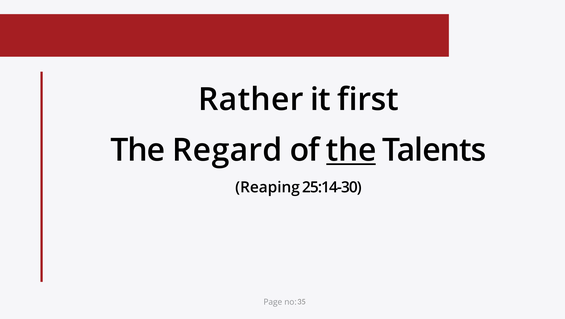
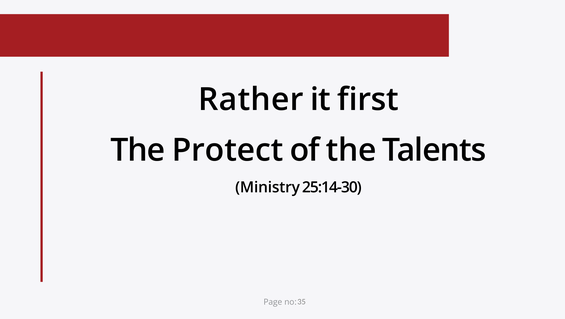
Regard: Regard -> Protect
the at (351, 150) underline: present -> none
Reaping: Reaping -> Ministry
